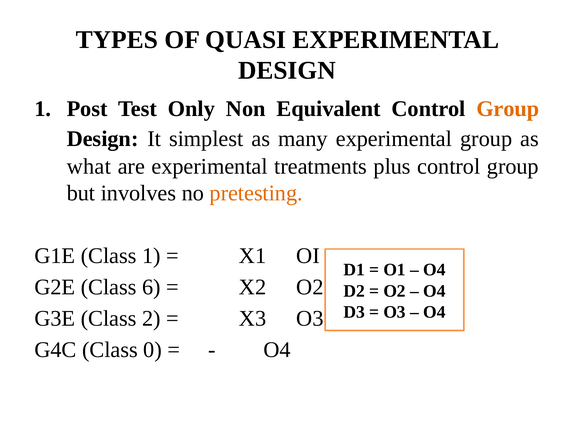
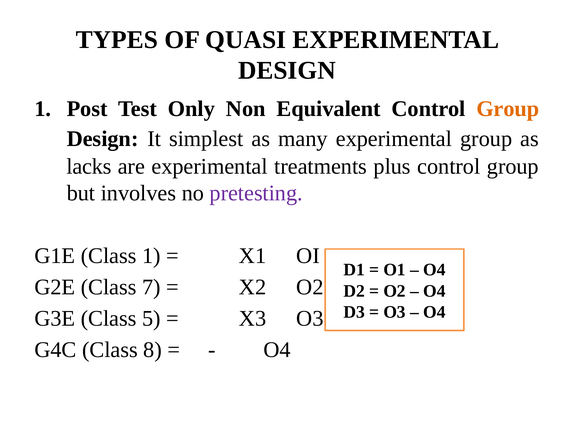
what: what -> lacks
pretesting colour: orange -> purple
6: 6 -> 7
2: 2 -> 5
0: 0 -> 8
